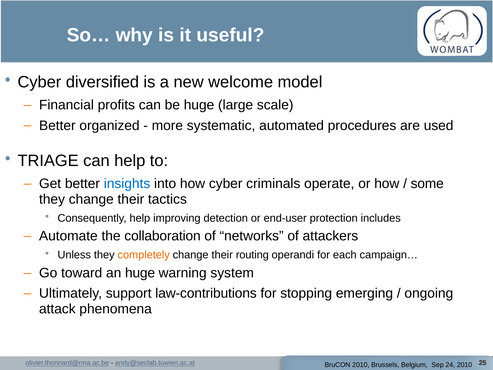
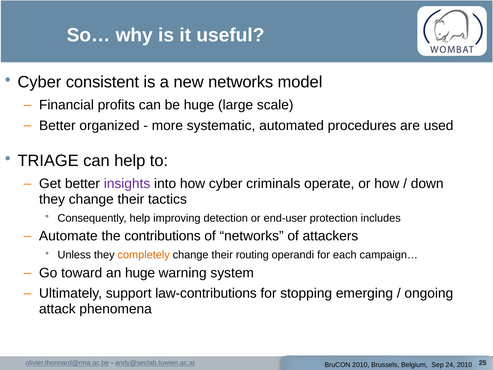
diversified: diversified -> consistent
new welcome: welcome -> networks
insights colour: blue -> purple
some: some -> down
collaboration: collaboration -> contributions
